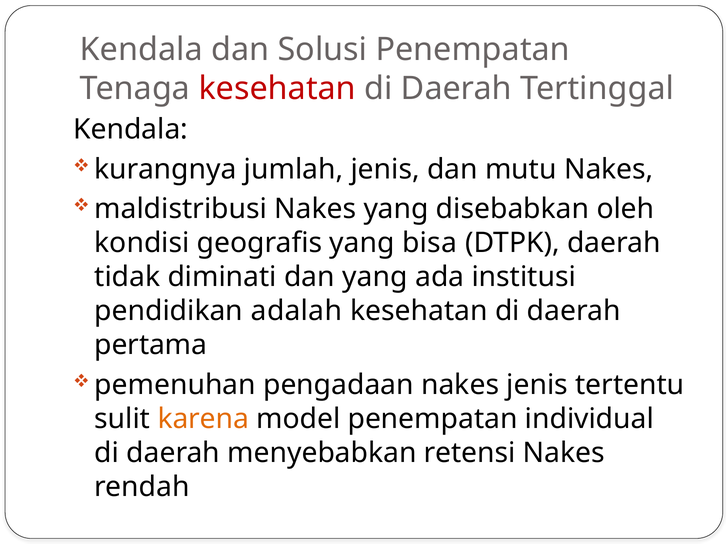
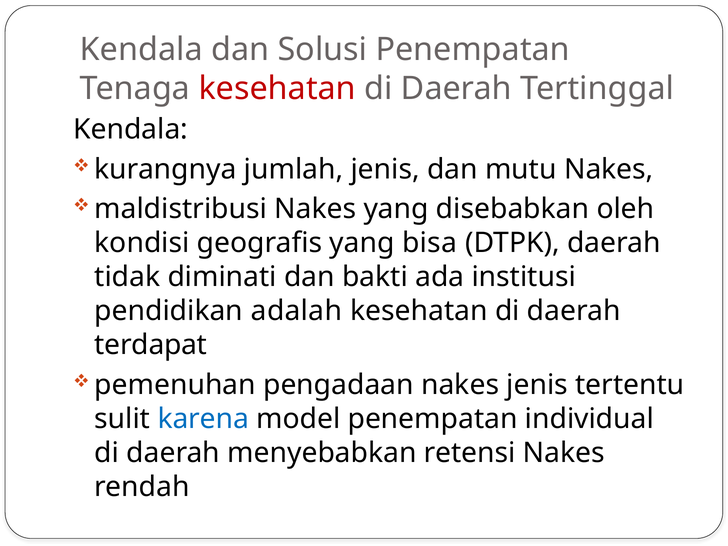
dan yang: yang -> bakti
pertama: pertama -> terdapat
karena colour: orange -> blue
